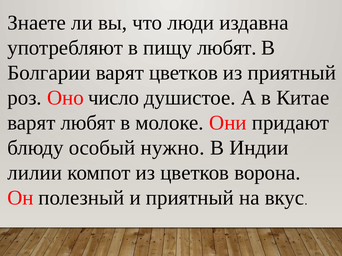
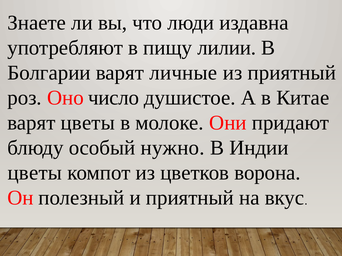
пищу любят: любят -> лилии
варят цветков: цветков -> личные
варят любят: любят -> цветы
лилии at (35, 173): лилии -> цветы
